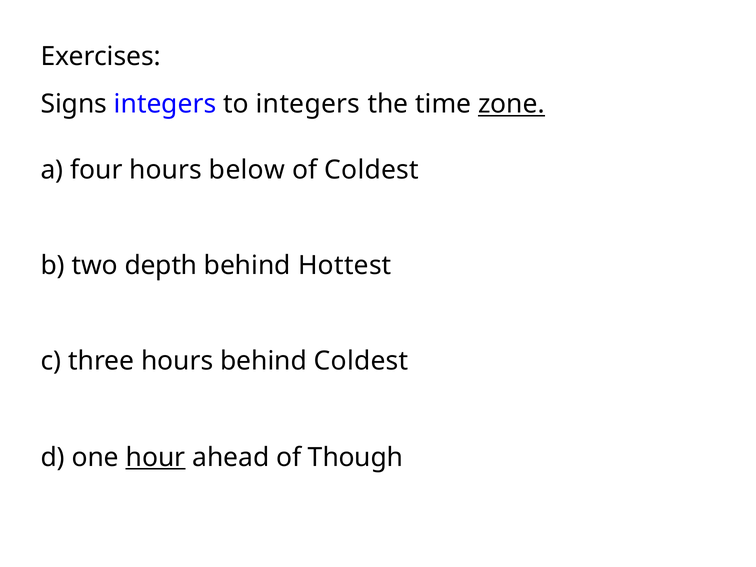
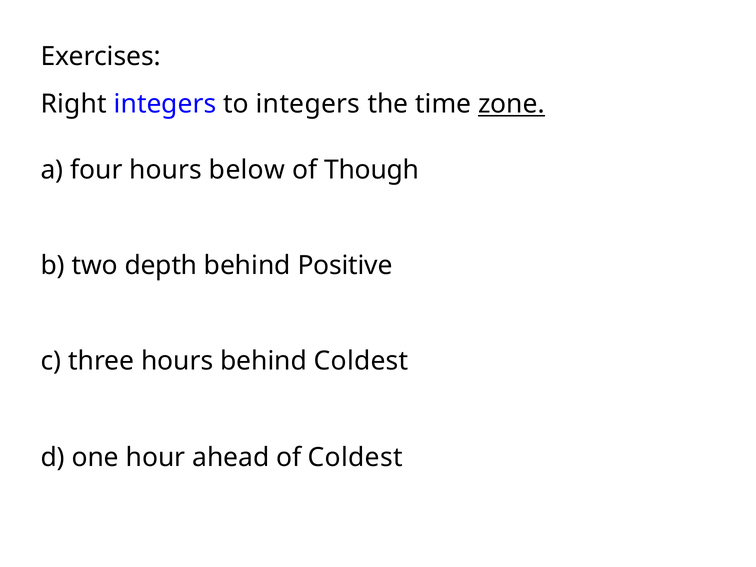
Signs: Signs -> Right
of Coldest: Coldest -> Though
Hottest: Hottest -> Positive
hour underline: present -> none
of Though: Though -> Coldest
